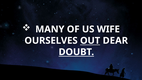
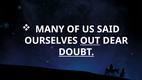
WIFE: WIFE -> SAID
